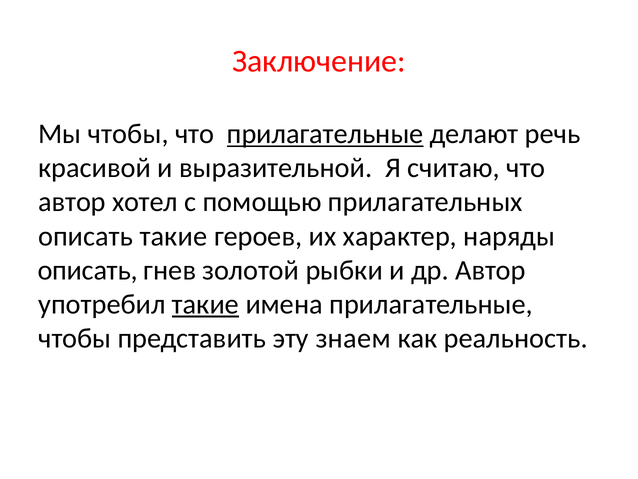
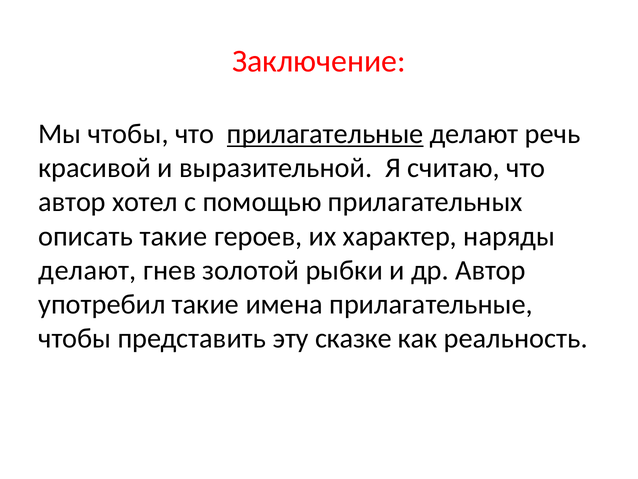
описать at (88, 270): описать -> делают
такие at (205, 304) underline: present -> none
знаем: знаем -> сказке
